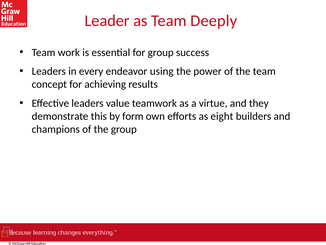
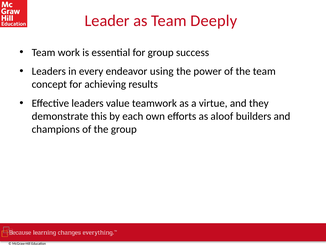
form: form -> each
eight: eight -> aloof
